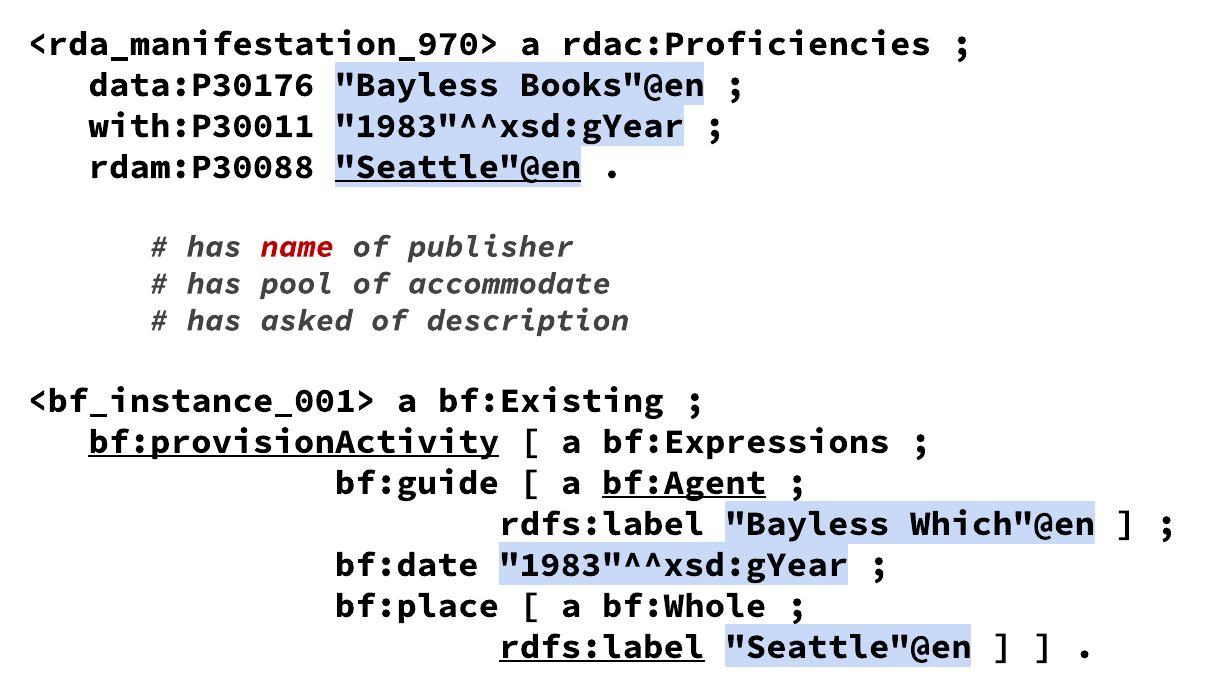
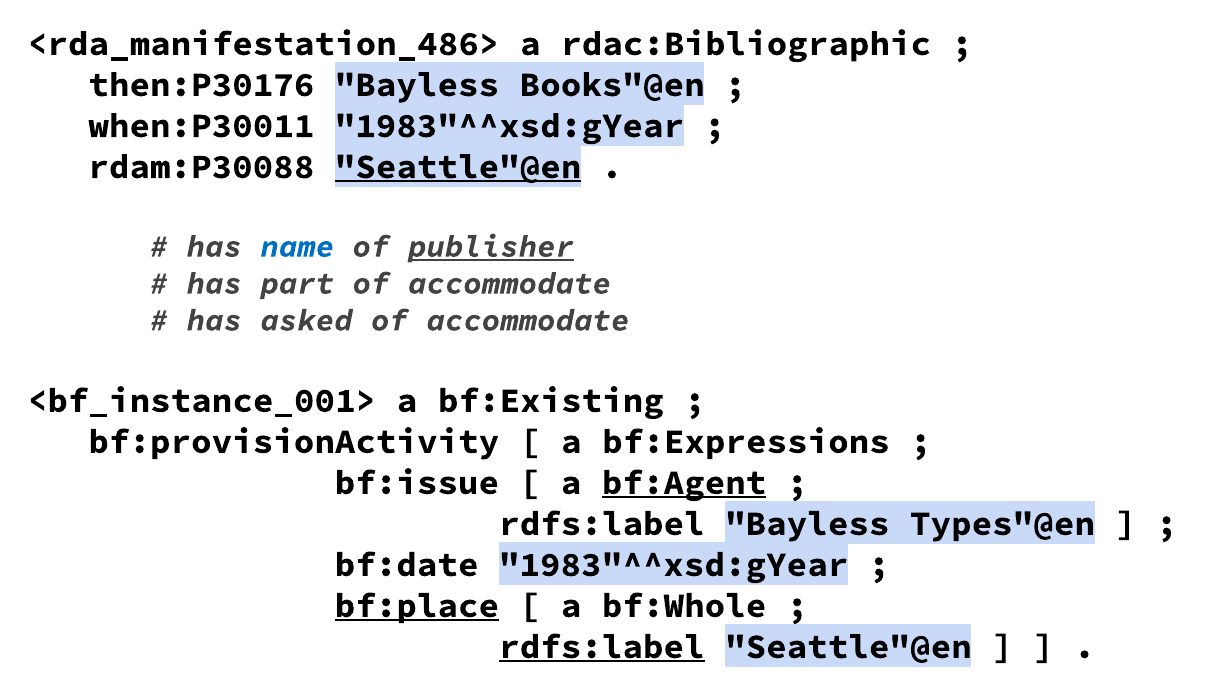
<rda_manifestation_970>: <rda_manifestation_970> -> <rda_manifestation_486>
rdac:Proficiencies: rdac:Proficiencies -> rdac:Bibliographic
data:P30176: data:P30176 -> then:P30176
with:P30011: with:P30011 -> when:P30011
name colour: red -> blue
publisher underline: none -> present
pool: pool -> part
description at (528, 320): description -> accommodate
bf:provisionActivity underline: present -> none
bf:guide: bf:guide -> bf:issue
Which"@en: Which"@en -> Types"@en
bf:place underline: none -> present
